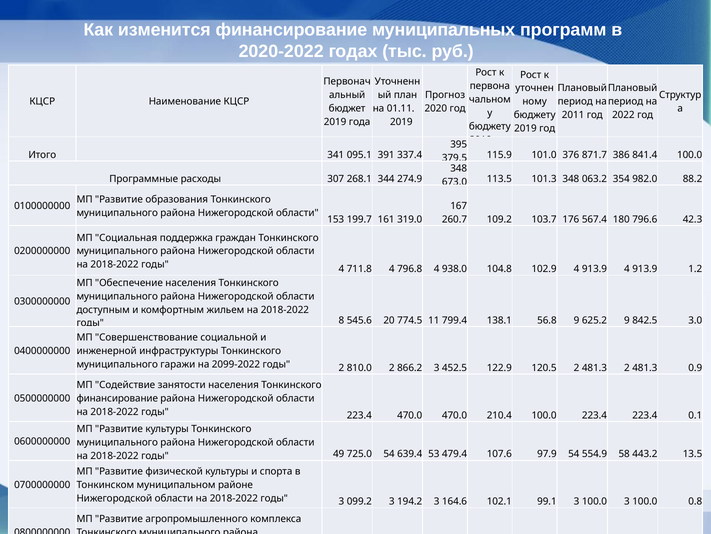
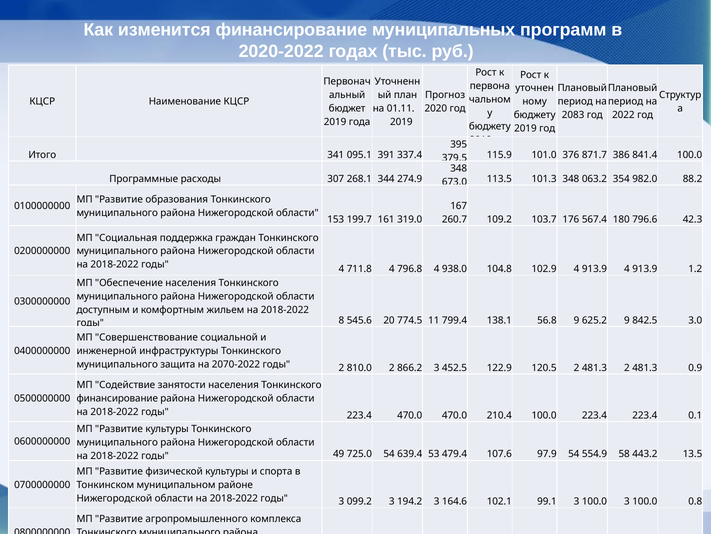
2011: 2011 -> 2083
гаражи: гаражи -> защита
2099-2022: 2099-2022 -> 2070-2022
